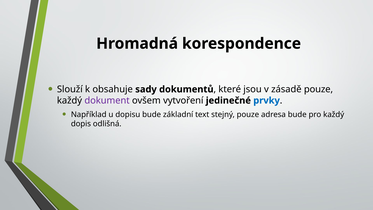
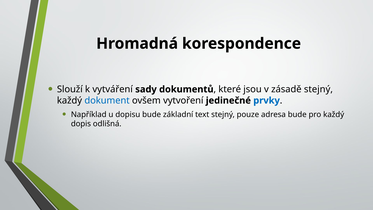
obsahuje: obsahuje -> vytváření
zásadě pouze: pouze -> stejný
dokument colour: purple -> blue
